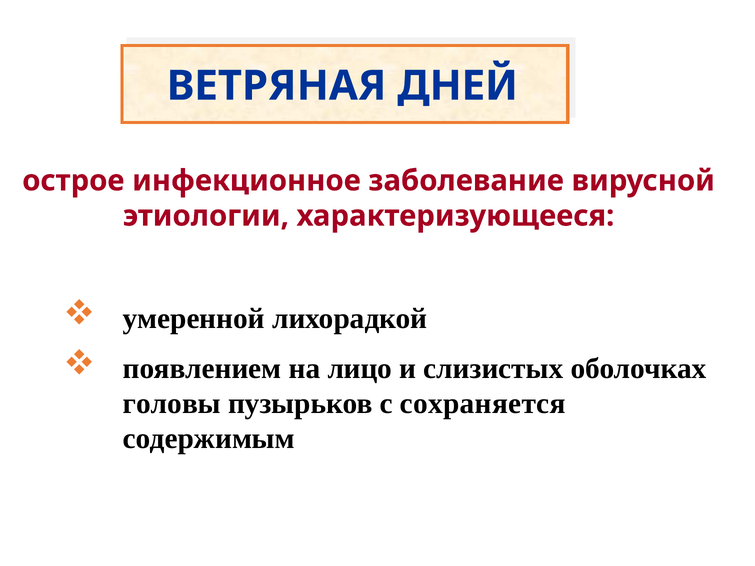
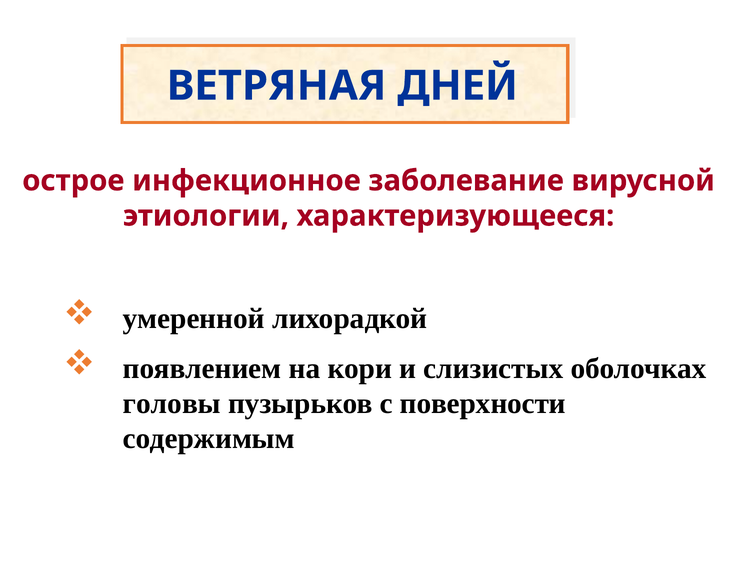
лицо: лицо -> кори
сохраняется: сохраняется -> поверхности
